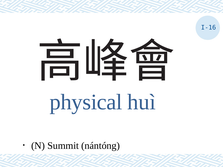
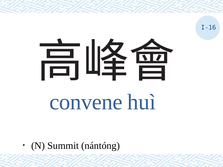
physical: physical -> convene
